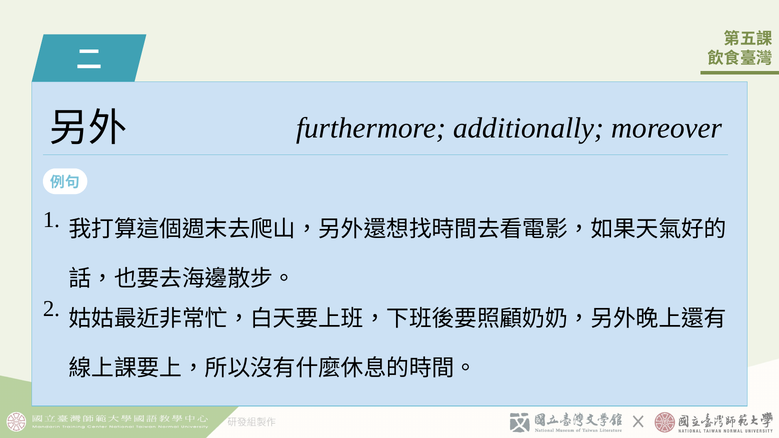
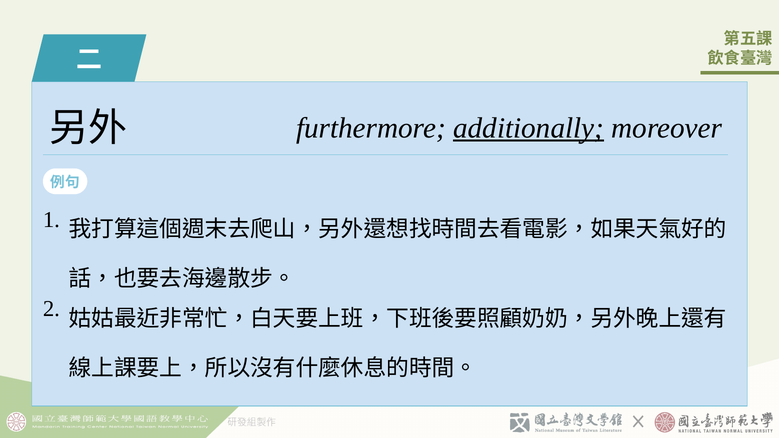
additionally underline: none -> present
